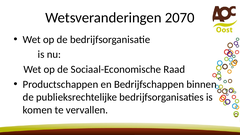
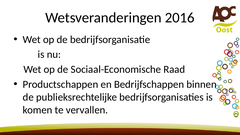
2070: 2070 -> 2016
